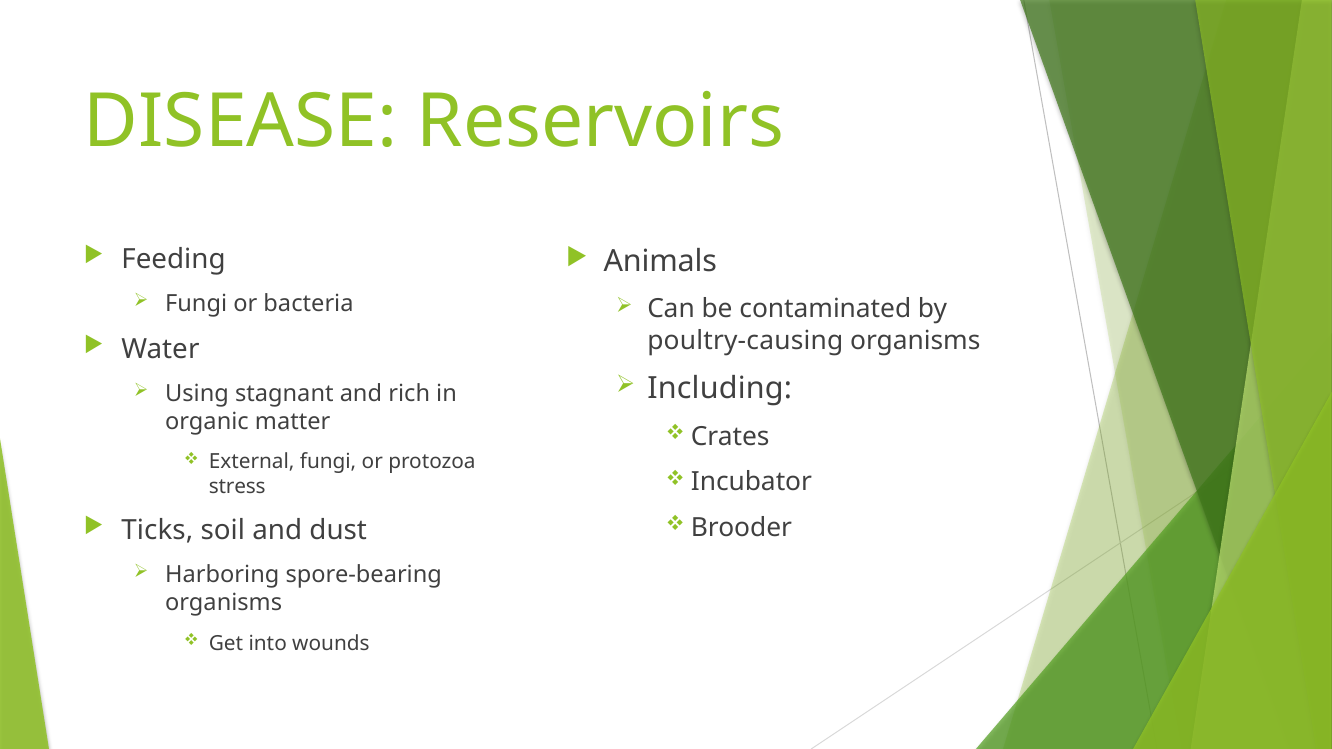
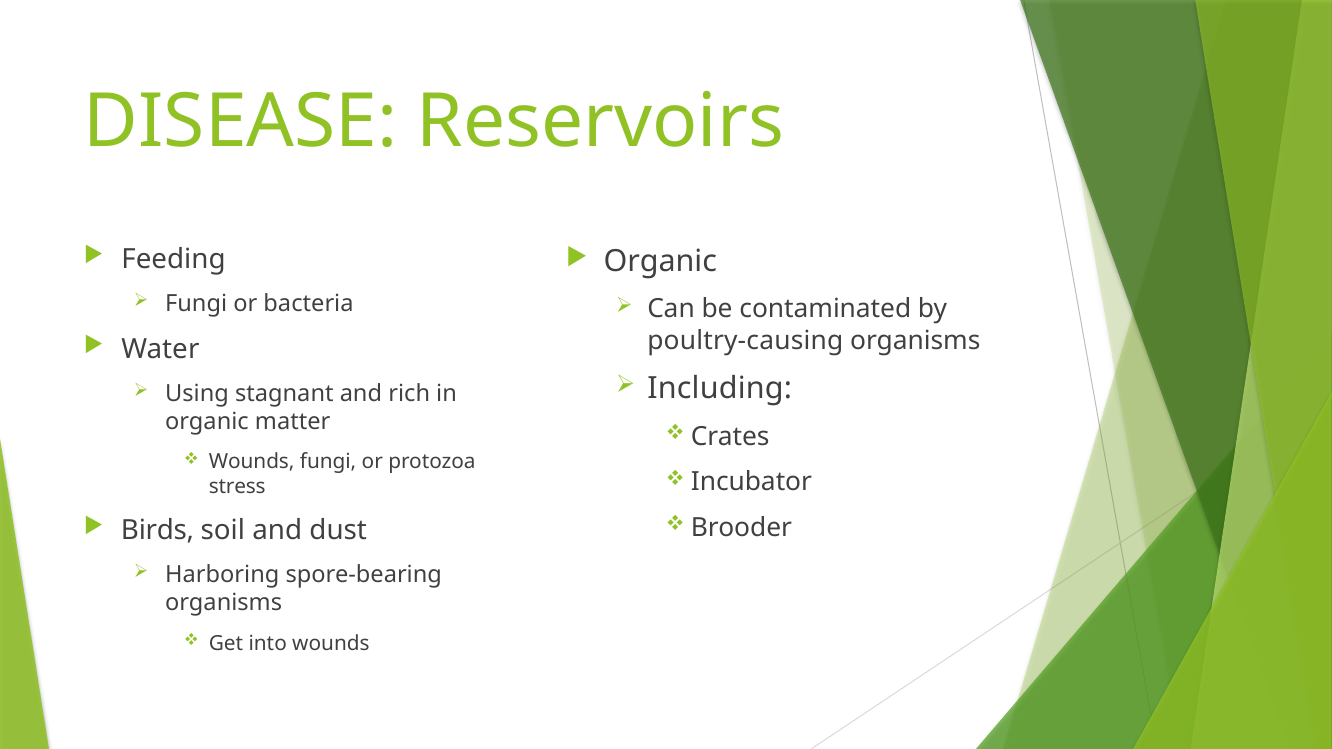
Animals at (660, 261): Animals -> Organic
External at (252, 462): External -> Wounds
Ticks: Ticks -> Birds
